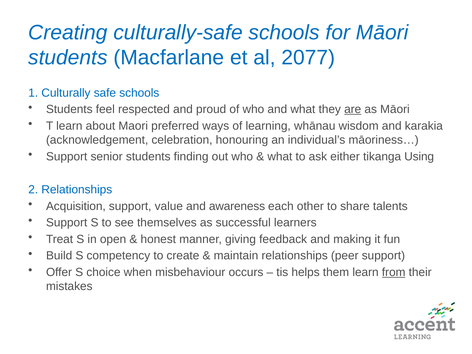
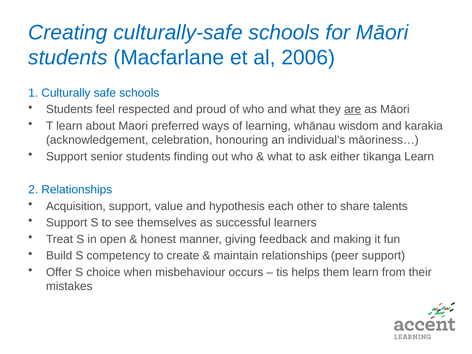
2077: 2077 -> 2006
tikanga Using: Using -> Learn
awareness: awareness -> hypothesis
from underline: present -> none
